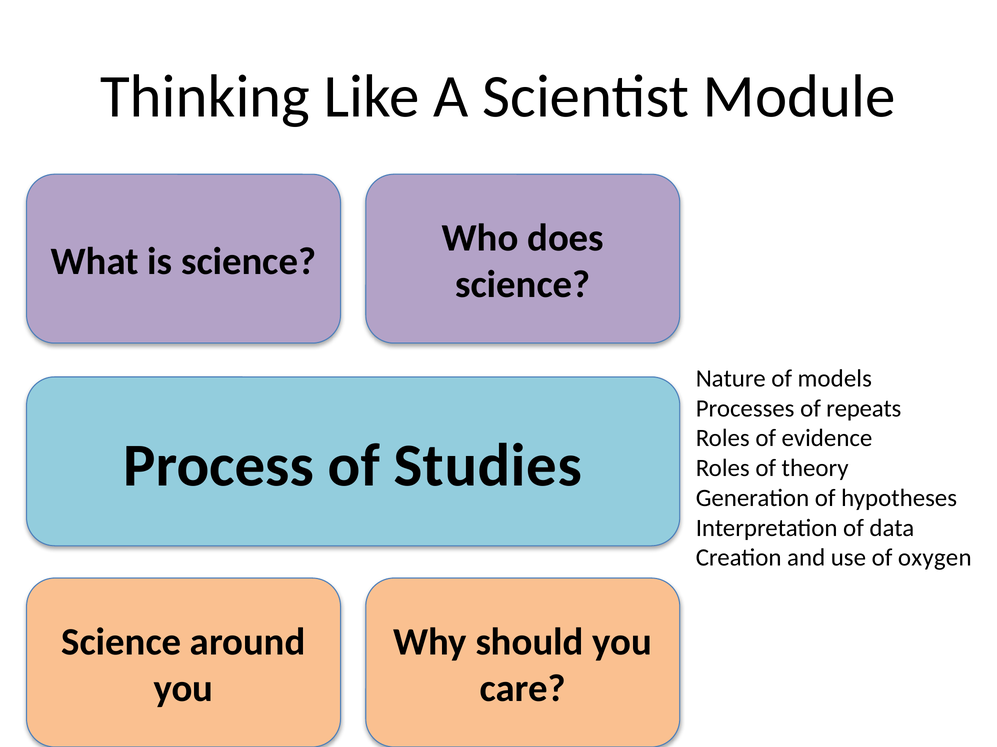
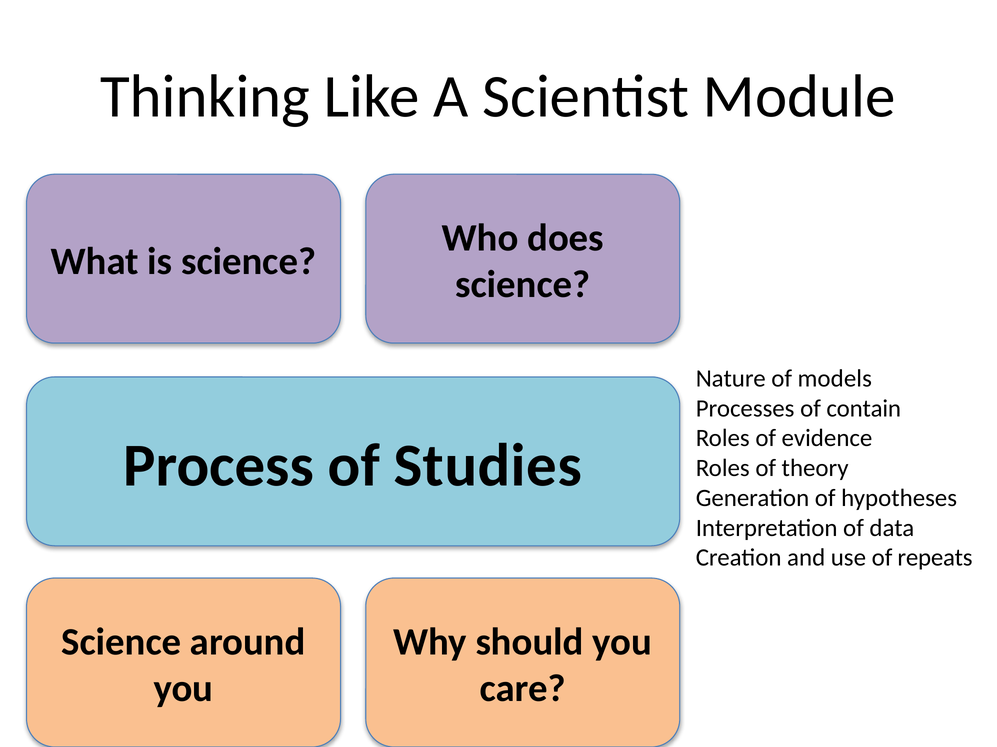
repeats: repeats -> contain
oxygen: oxygen -> repeats
